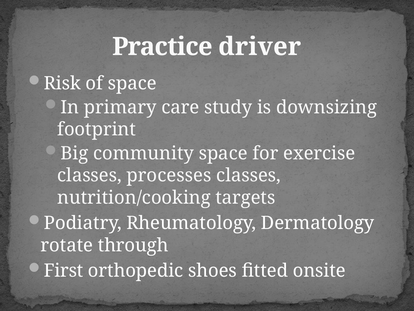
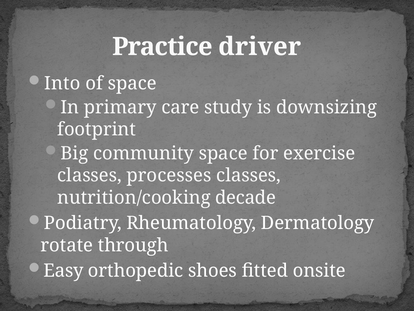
Risk: Risk -> Into
targets: targets -> decade
First: First -> Easy
